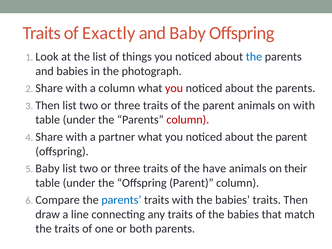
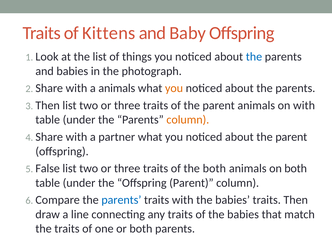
Exactly: Exactly -> Kittens
a column: column -> animals
you at (174, 88) colour: red -> orange
column at (188, 120) colour: red -> orange
Baby at (48, 168): Baby -> False
the have: have -> both
on their: their -> both
